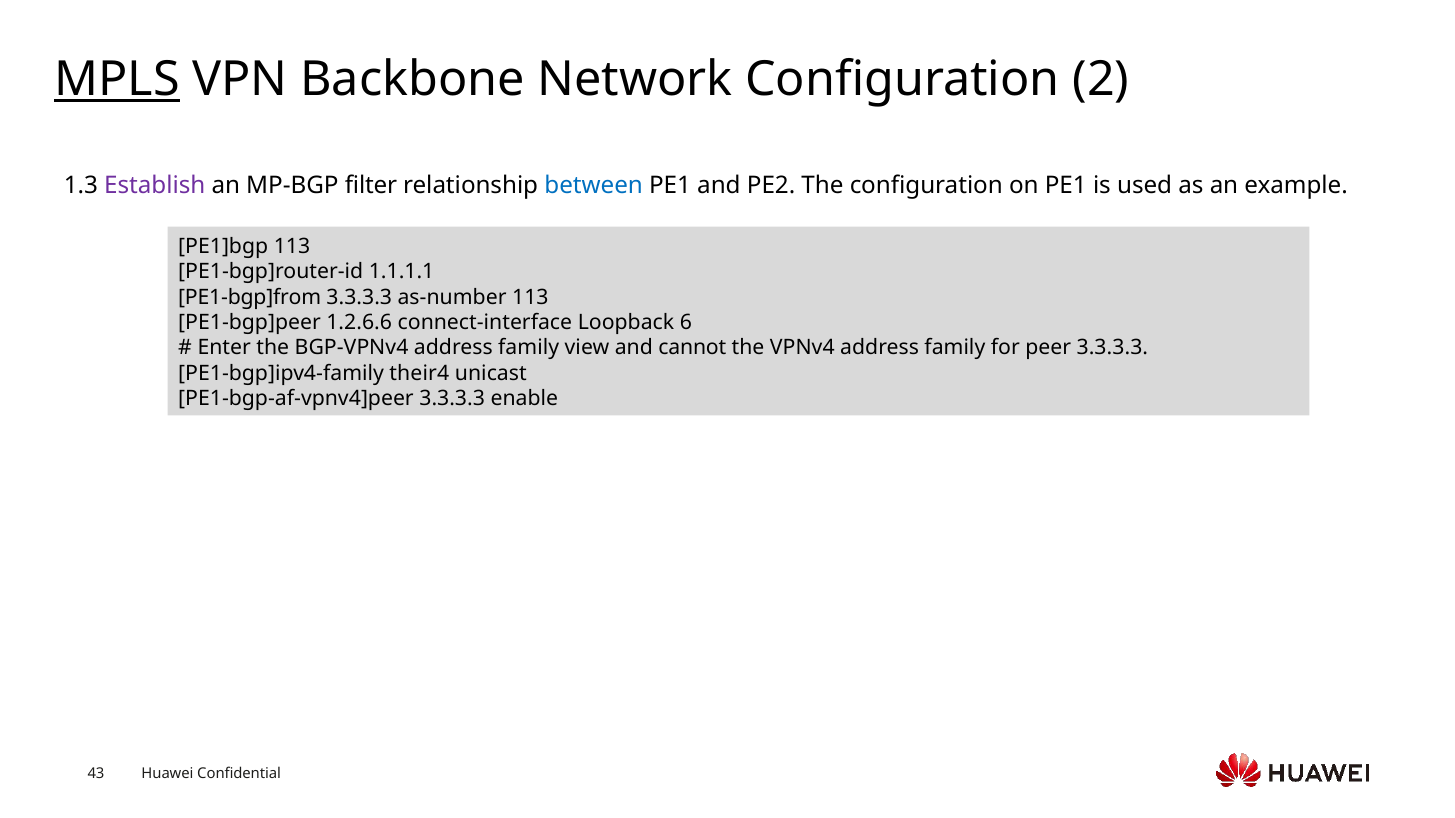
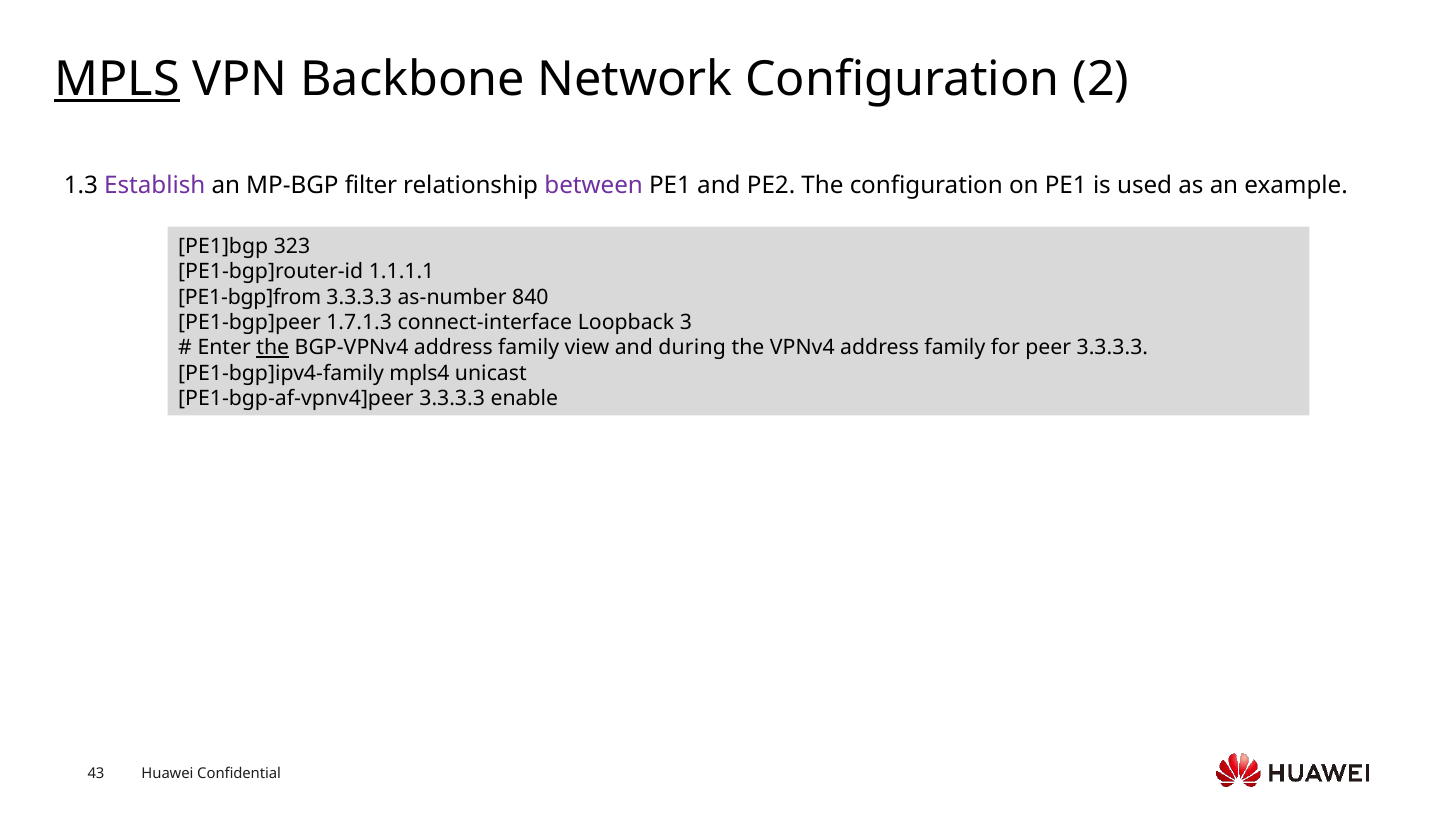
between colour: blue -> purple
PE1]bgp 113: 113 -> 323
as-number 113: 113 -> 840
1.2.6.6: 1.2.6.6 -> 1.7.1.3
6: 6 -> 3
the at (273, 348) underline: none -> present
cannot: cannot -> during
their4: their4 -> mpls4
